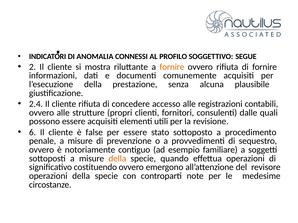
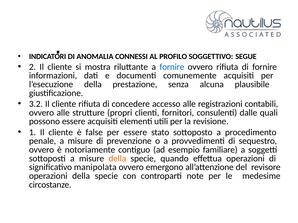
fornire at (172, 67) colour: orange -> blue
2.4: 2.4 -> 3.2
6: 6 -> 1
costituendo: costituendo -> manipolata
